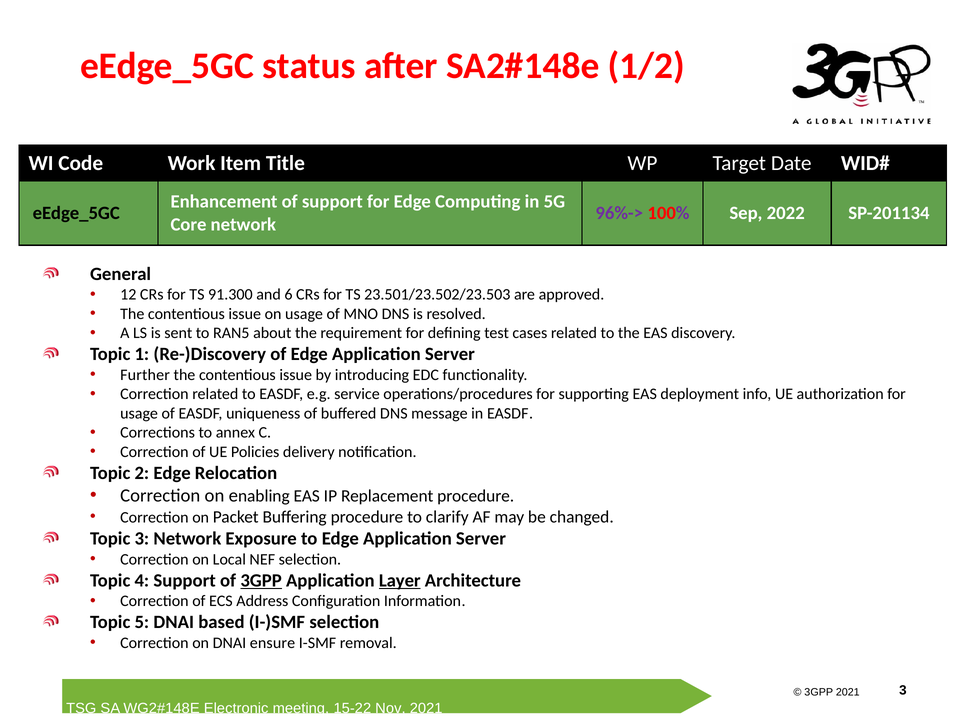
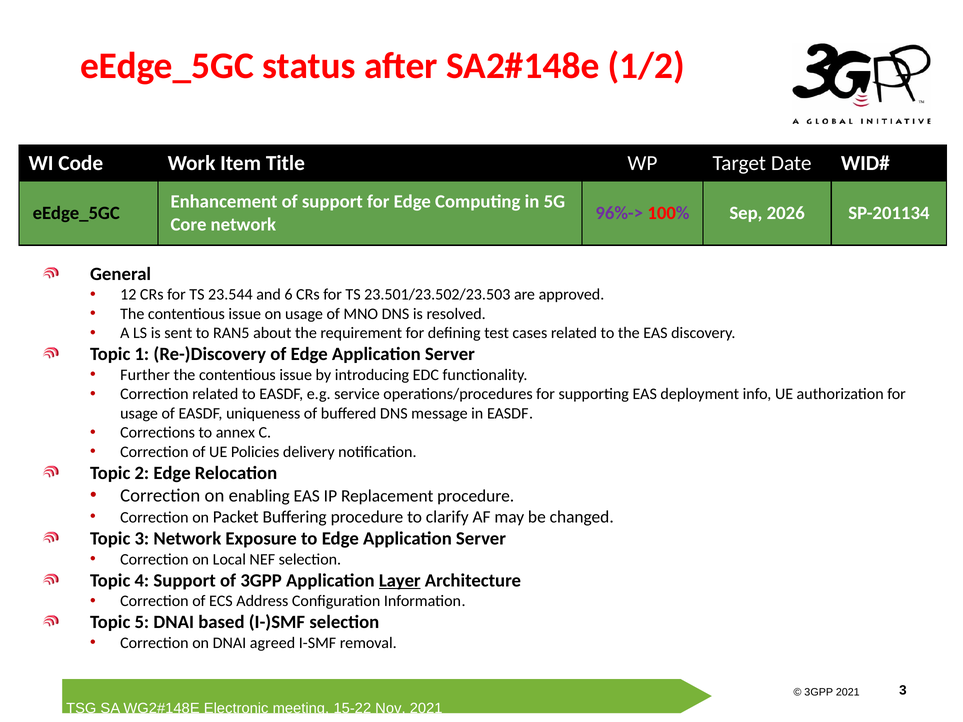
2022: 2022 -> 2026
91.300: 91.300 -> 23.544
3GPP at (261, 581) underline: present -> none
ensure: ensure -> agreed
